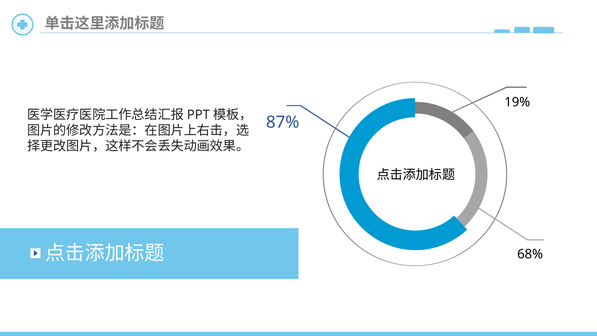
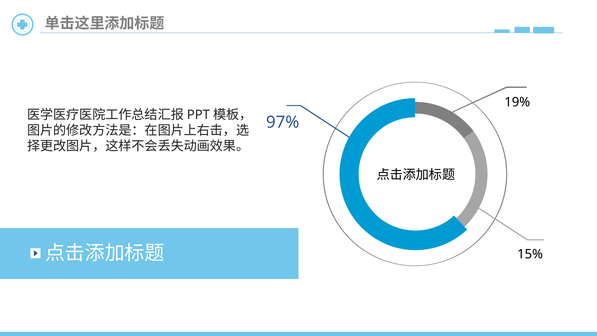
87%: 87% -> 97%
68%: 68% -> 15%
